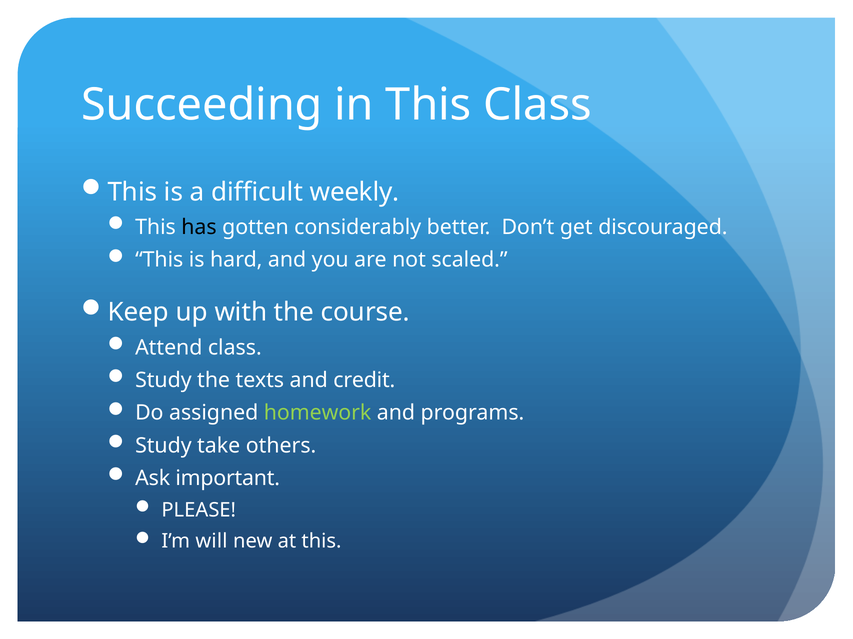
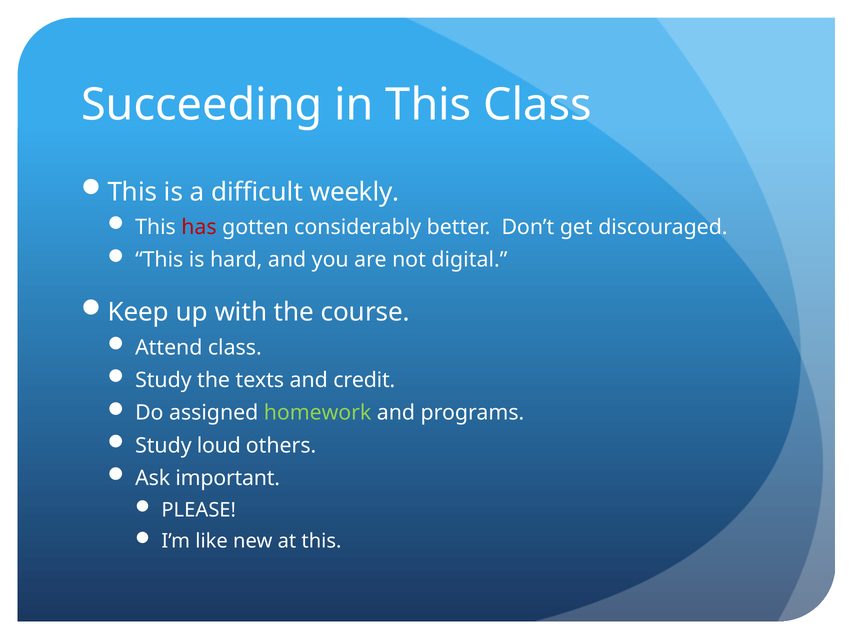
has colour: black -> red
scaled: scaled -> digital
take: take -> loud
will: will -> like
